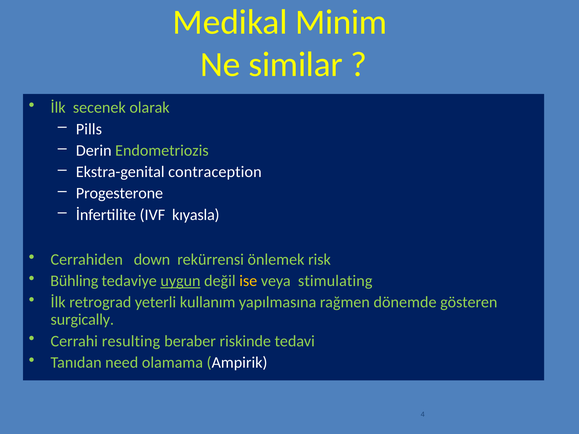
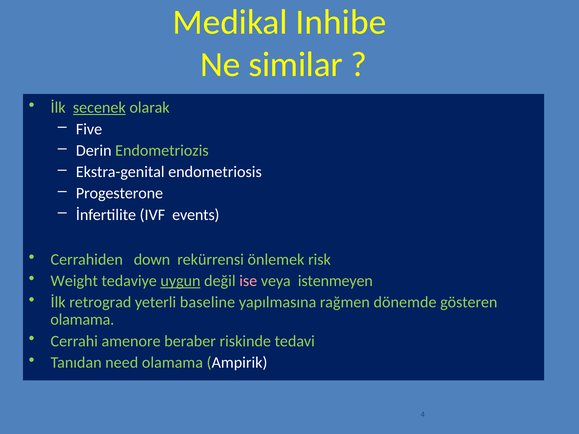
Minim: Minim -> Inhibe
secenek underline: none -> present
Pills: Pills -> Five
contraception: contraception -> endometriosis
kıyasla: kıyasla -> events
Bühling: Bühling -> Weight
ise colour: yellow -> pink
stimulating: stimulating -> istenmeyen
kullanım: kullanım -> baseline
surgically at (82, 320): surgically -> olamama
resulting: resulting -> amenore
